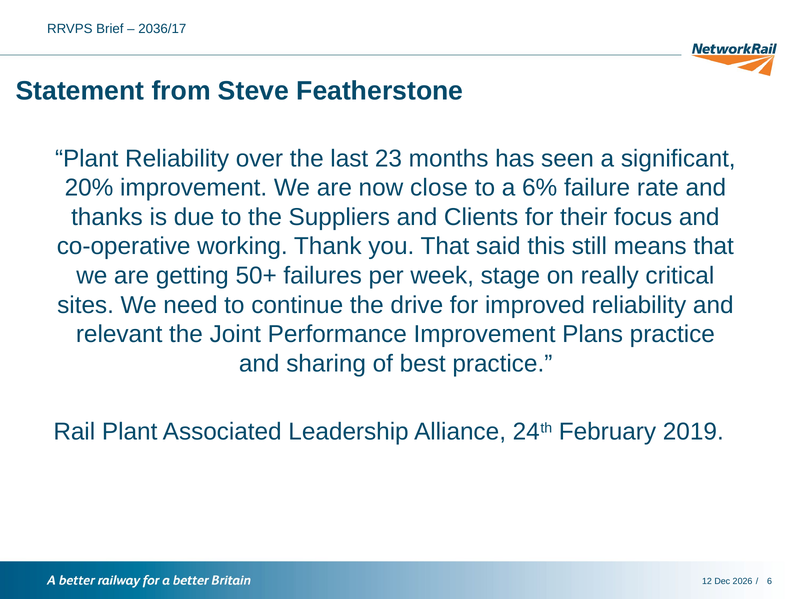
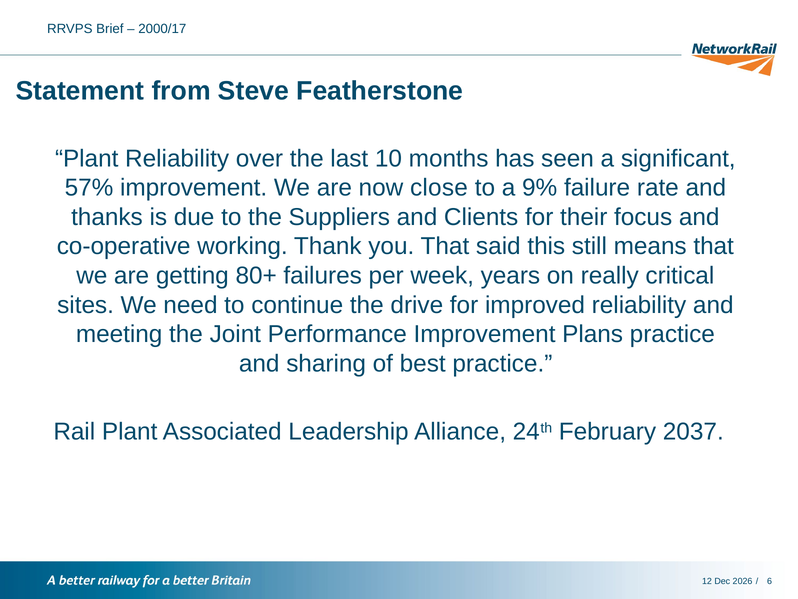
2036/17: 2036/17 -> 2000/17
23: 23 -> 10
20%: 20% -> 57%
6%: 6% -> 9%
50+: 50+ -> 80+
stage: stage -> years
relevant: relevant -> meeting
2019: 2019 -> 2037
